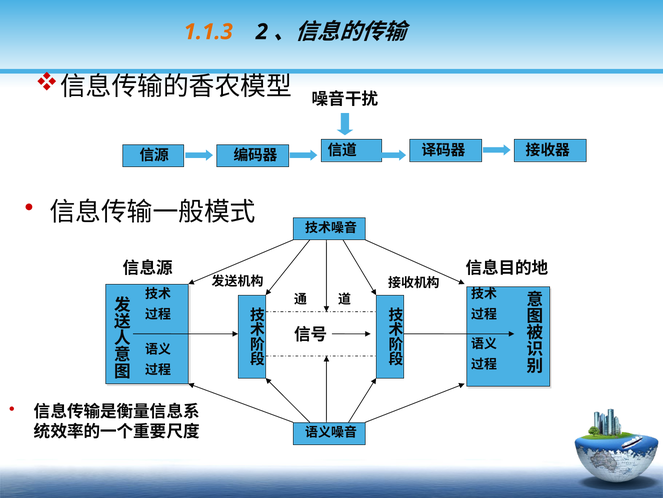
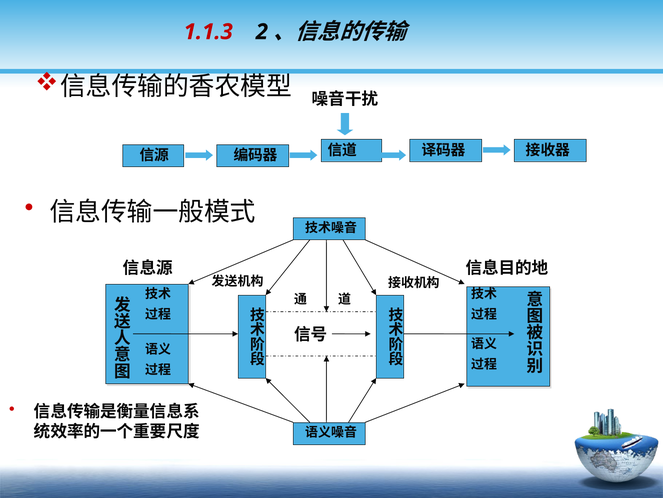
1.1.3 colour: orange -> red
